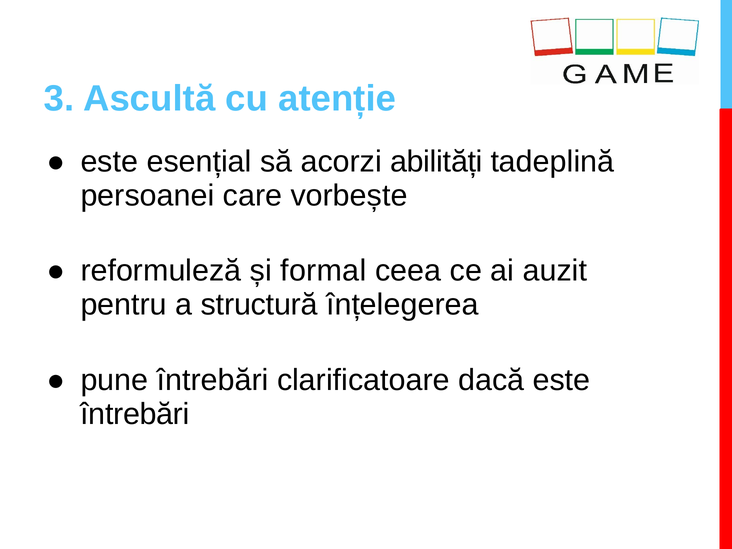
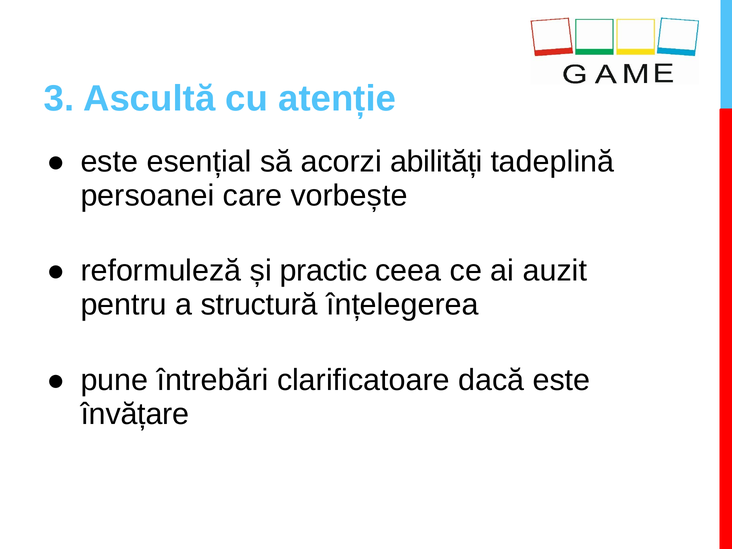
formal: formal -> practic
întrebări at (135, 414): întrebări -> învățare
